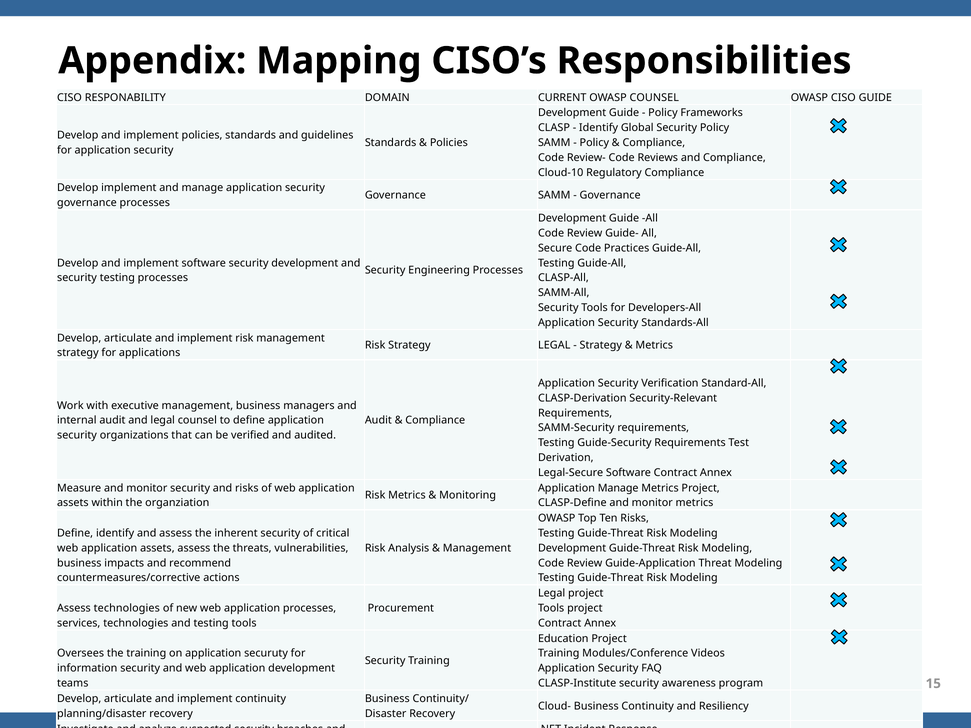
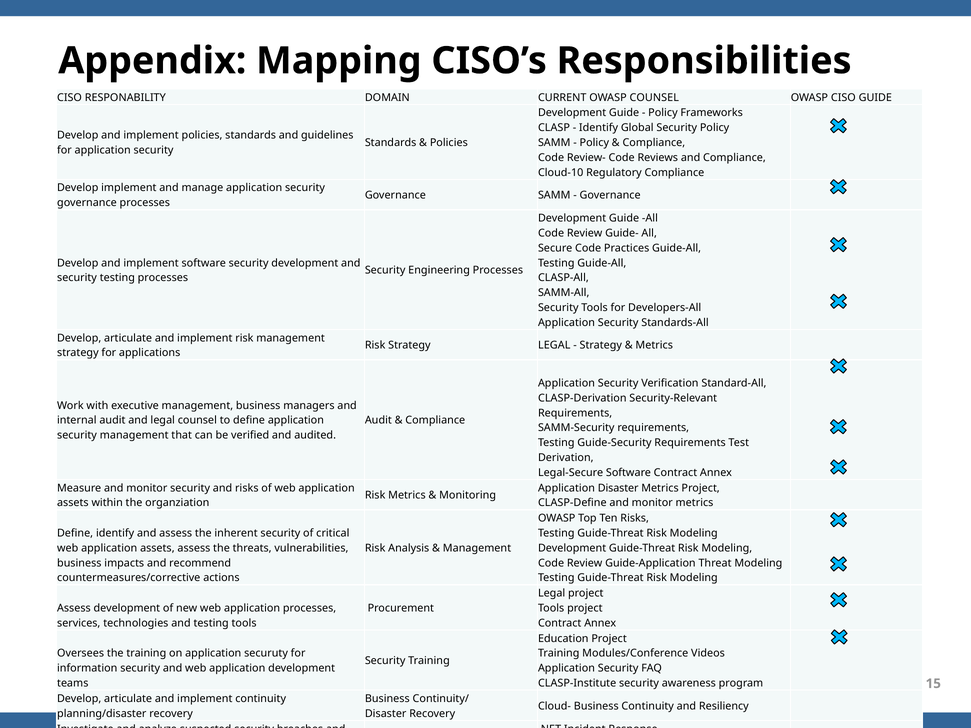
security organizations: organizations -> management
Application Manage: Manage -> Disaster
Assess technologies: technologies -> development
